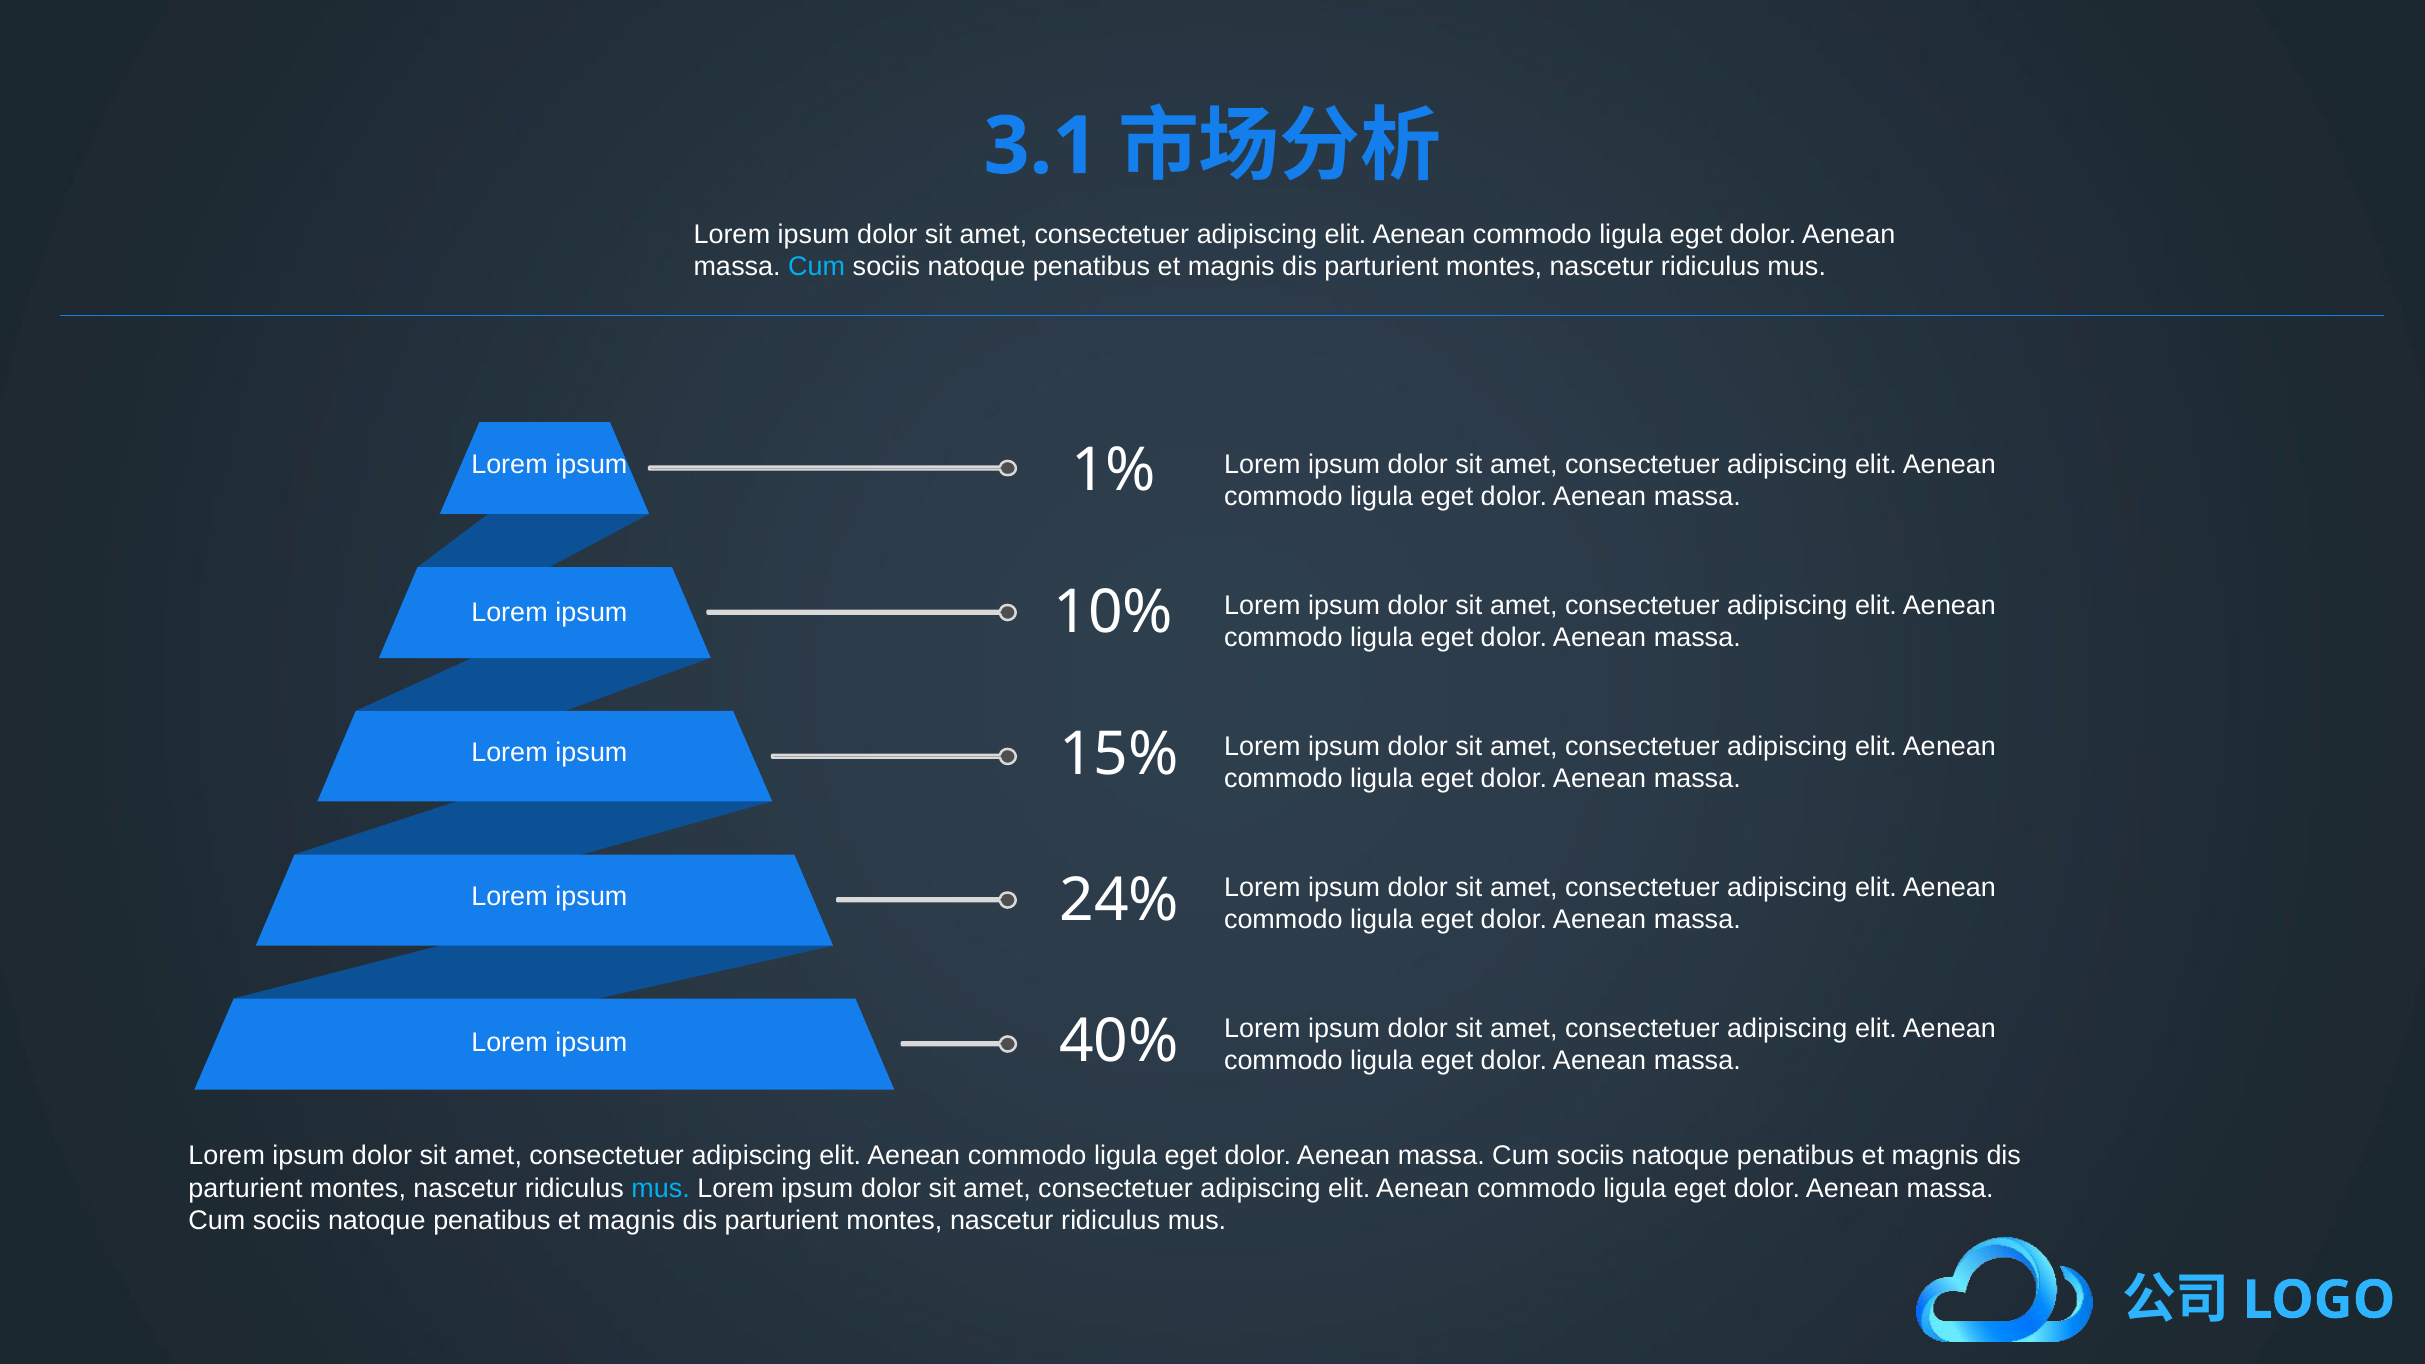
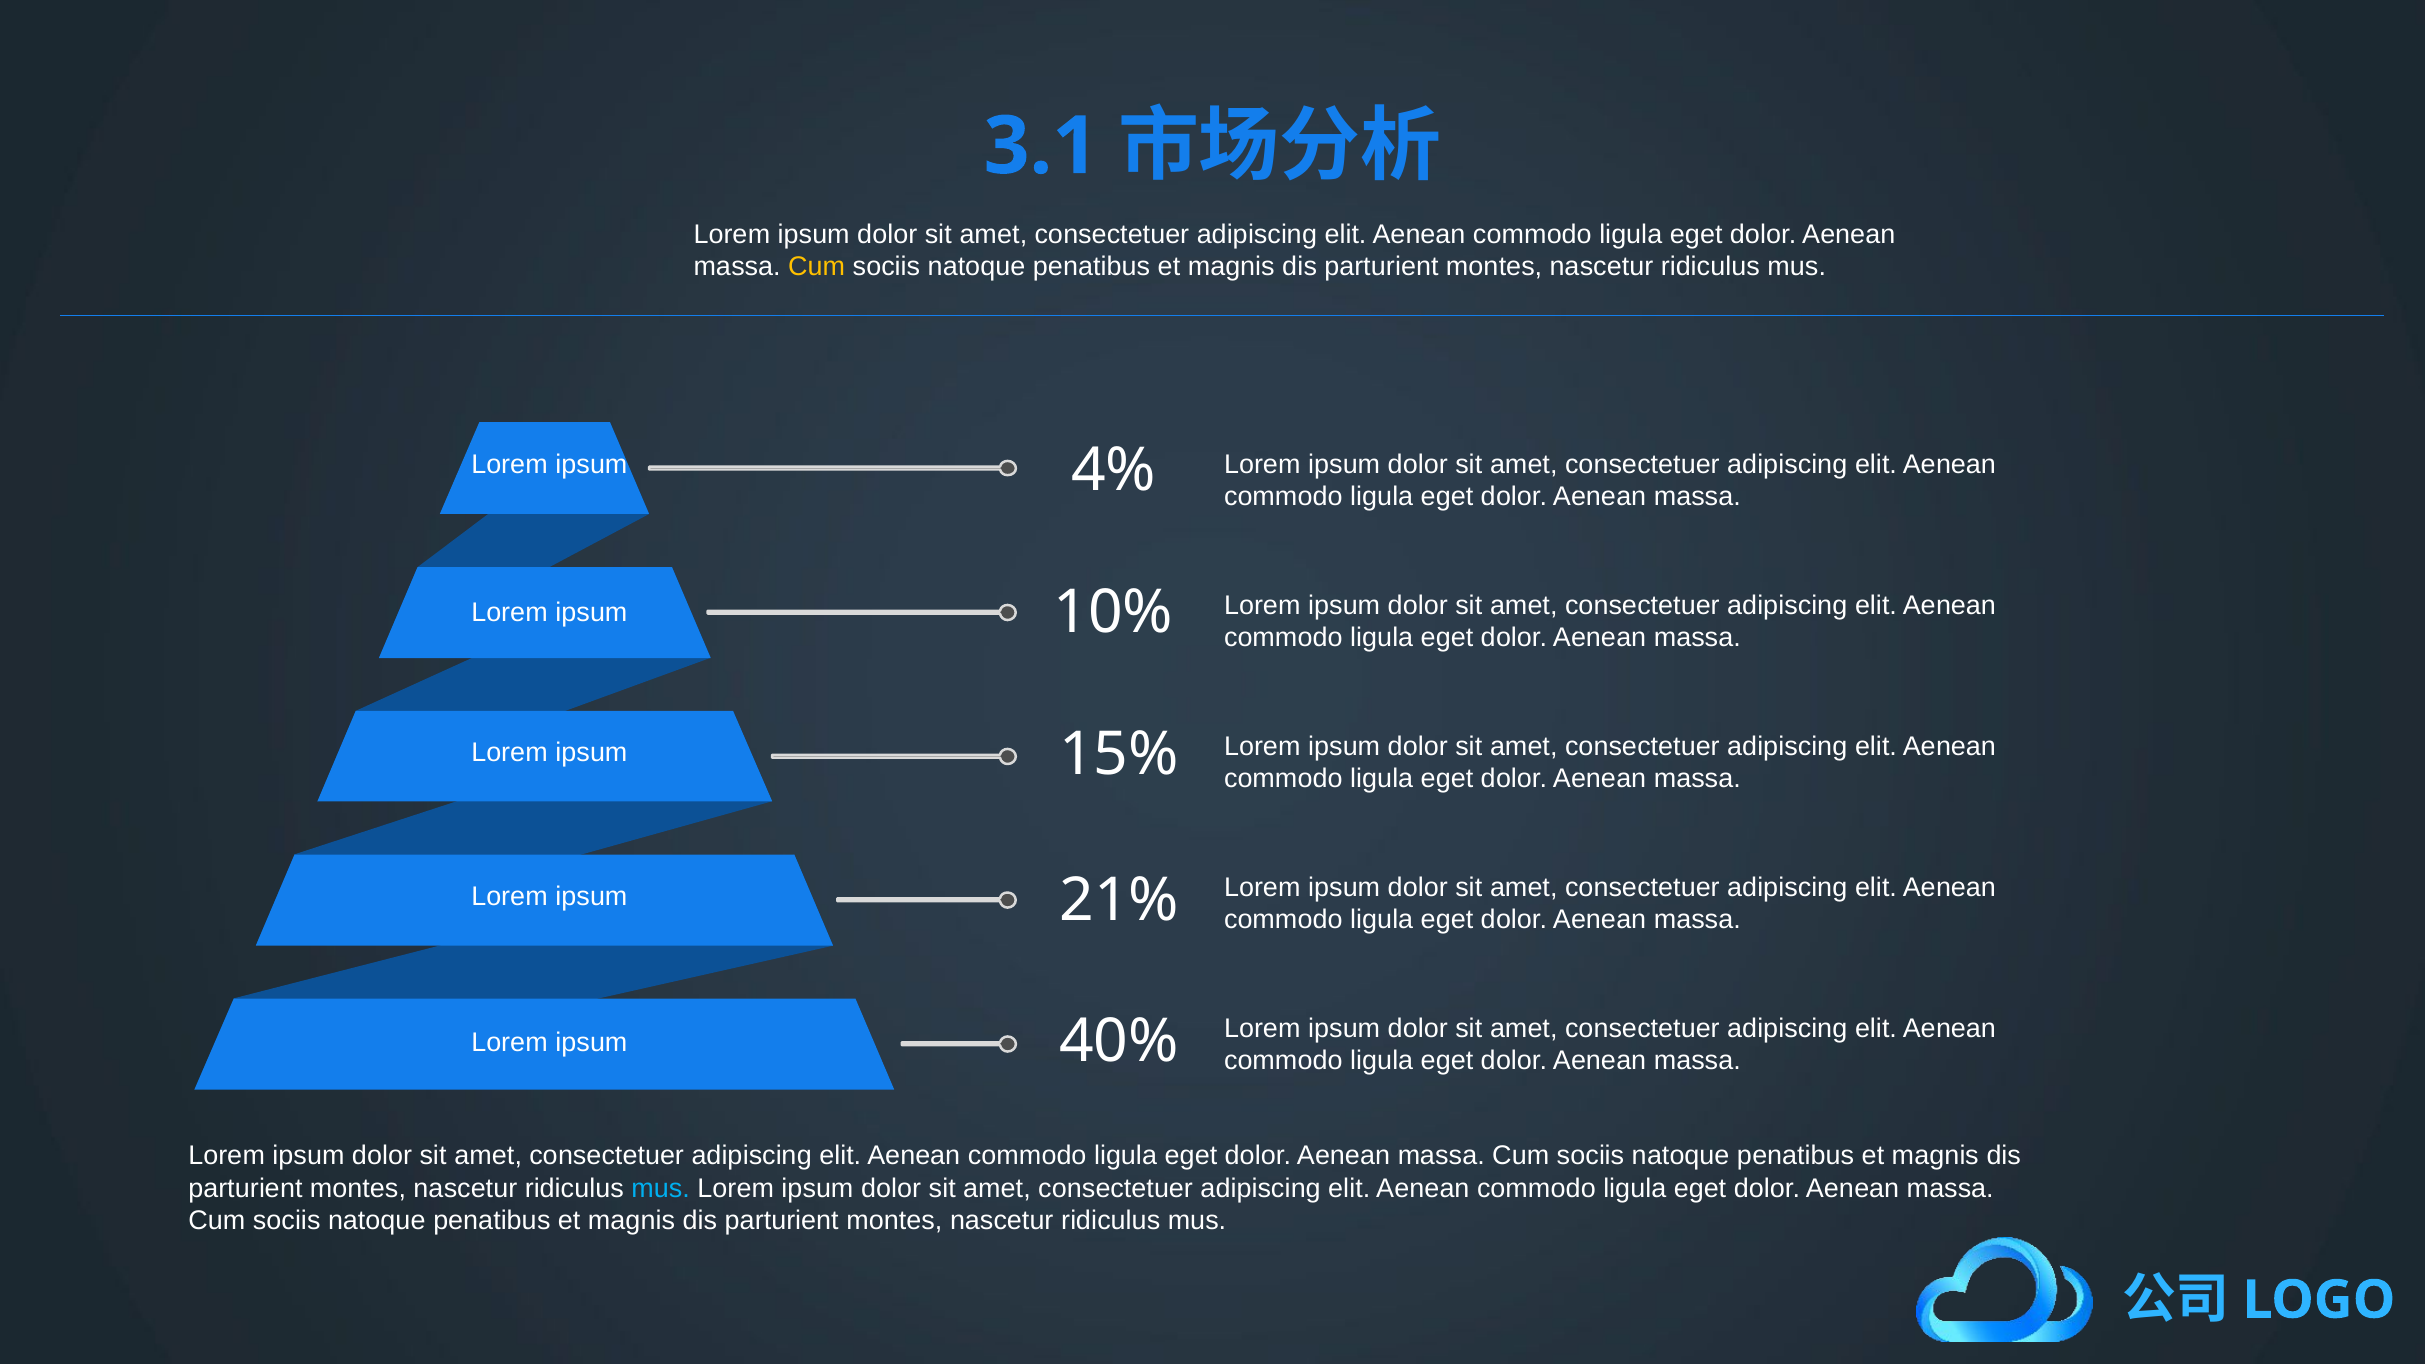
Cum at (817, 267) colour: light blue -> yellow
1%: 1% -> 4%
24%: 24% -> 21%
